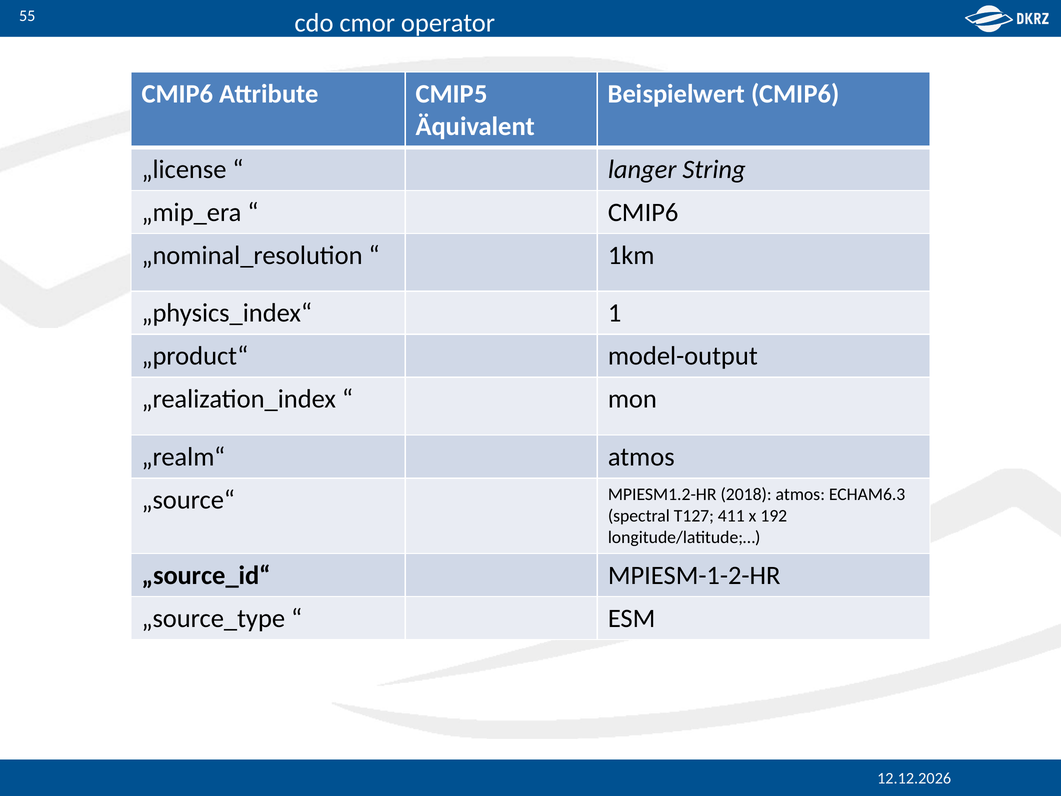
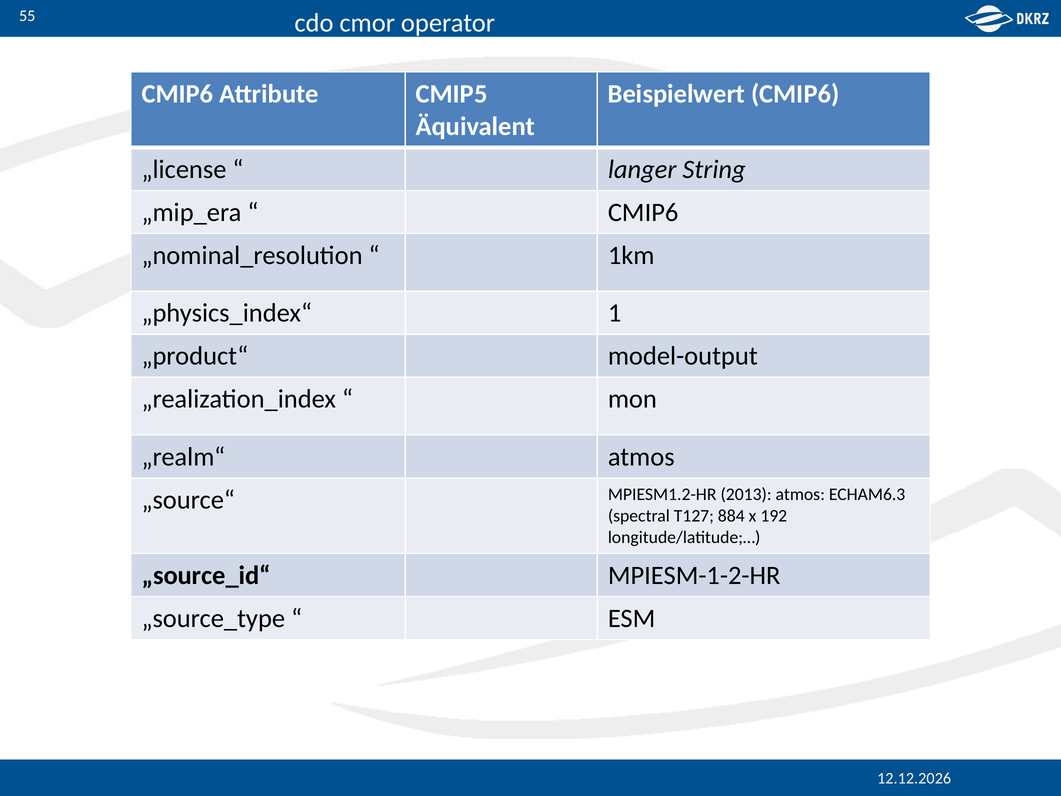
2018: 2018 -> 2013
411: 411 -> 884
